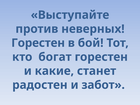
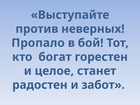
Горестен at (38, 43): Горестен -> Пропало
какие: какие -> целое
